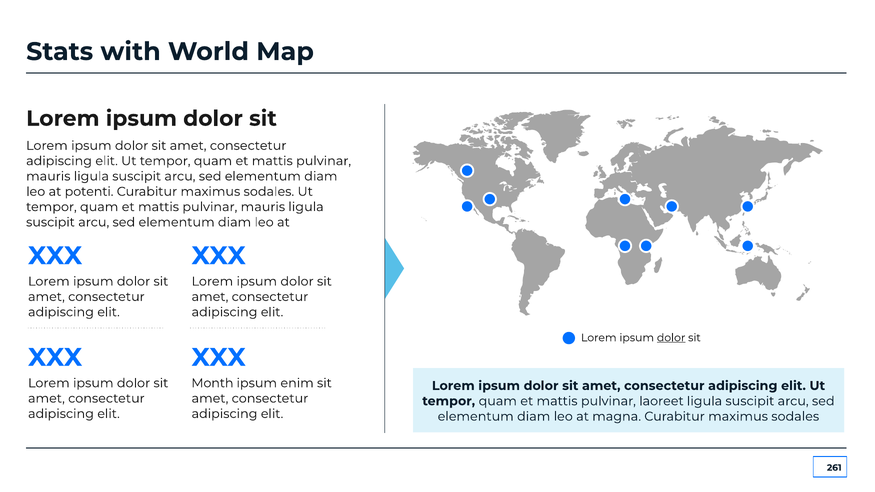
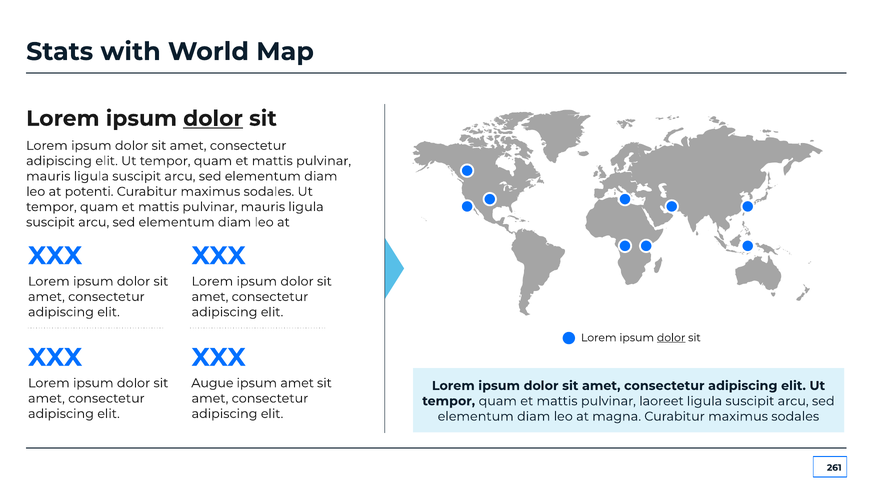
dolor at (213, 119) underline: none -> present
Month: Month -> Augue
ipsum enim: enim -> amet
